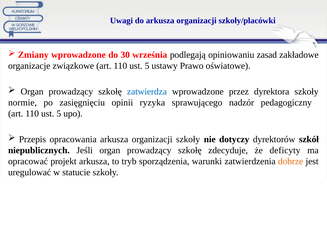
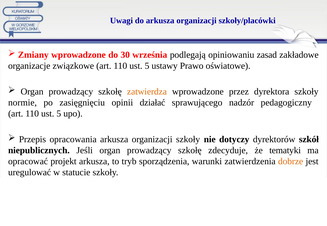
zatwierdza colour: blue -> orange
ryzyka: ryzyka -> działać
deficyty: deficyty -> tematyki
